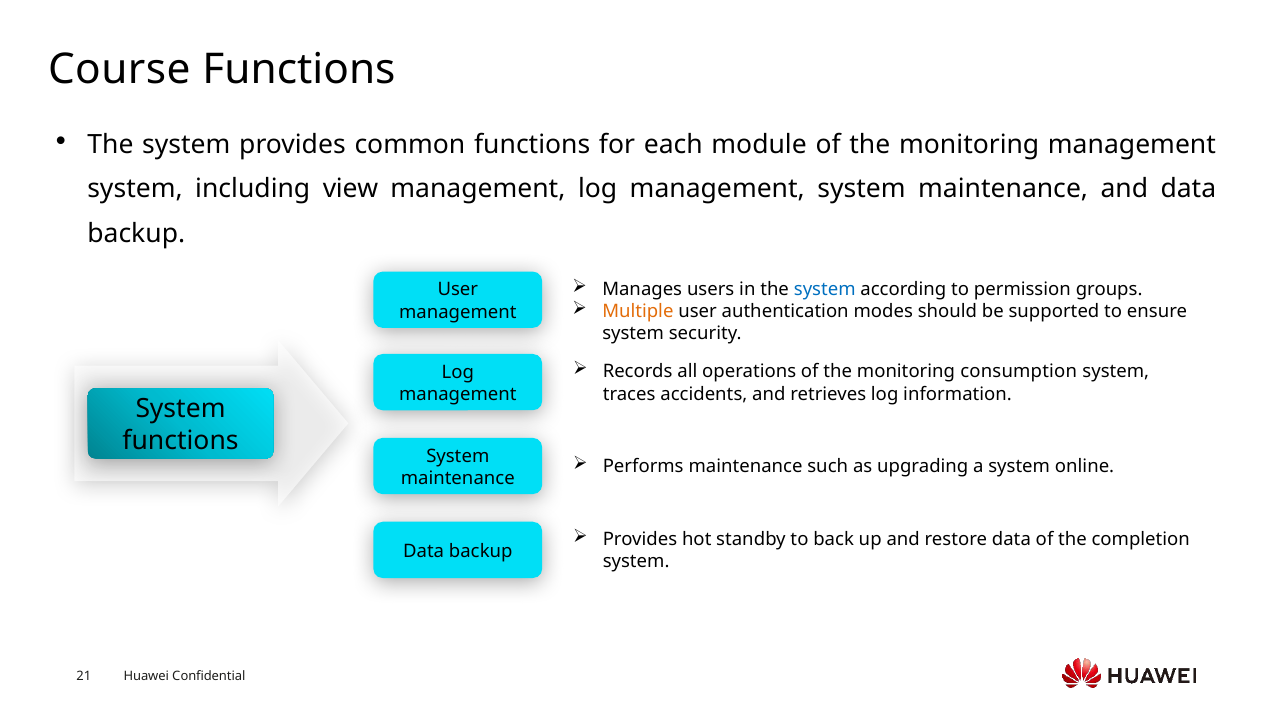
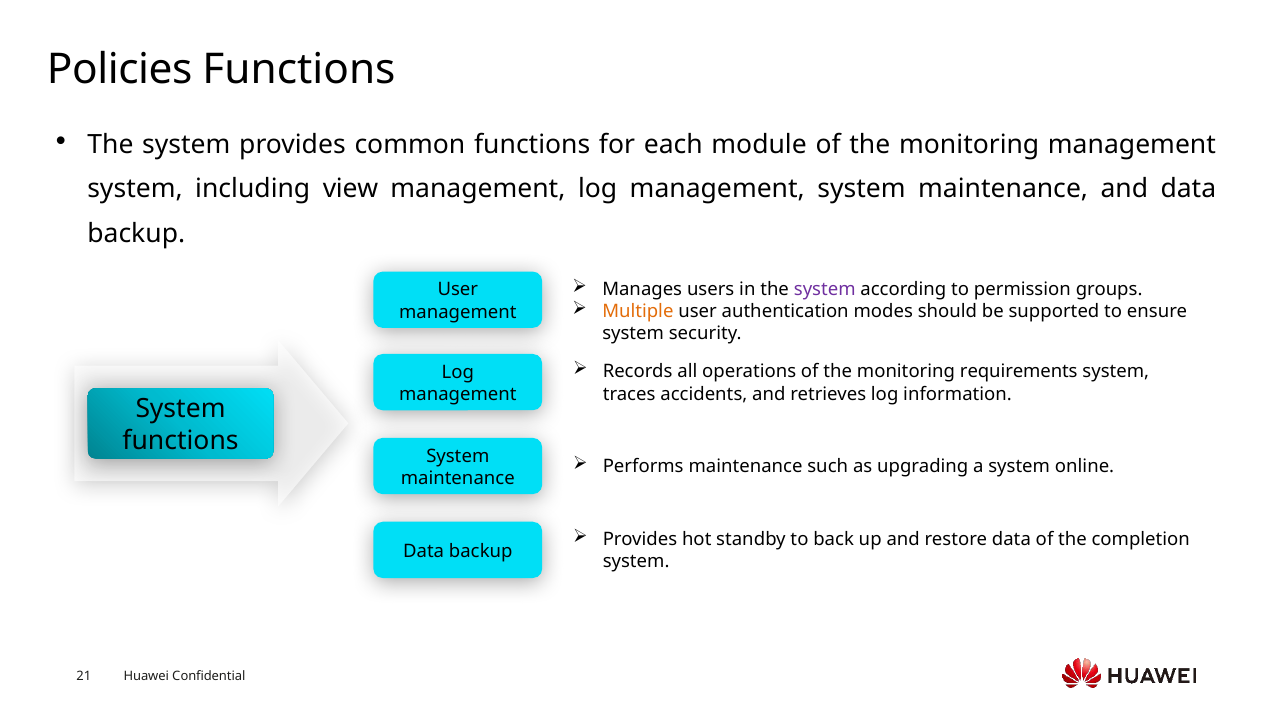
Course: Course -> Policies
system at (825, 289) colour: blue -> purple
consumption: consumption -> requirements
